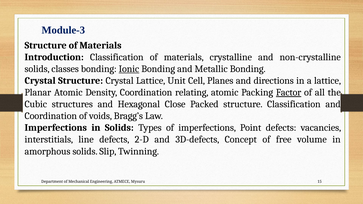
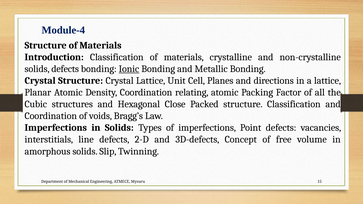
Module-3: Module-3 -> Module-4
solids classes: classes -> defects
Factor underline: present -> none
